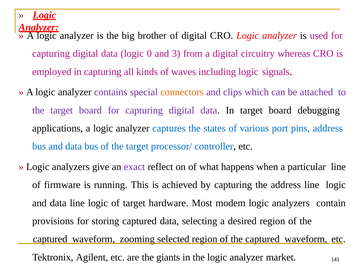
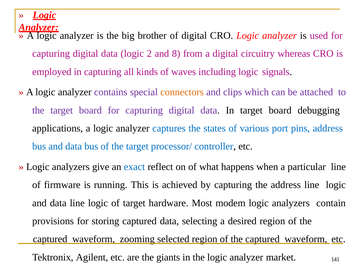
0: 0 -> 2
3: 3 -> 8
exact colour: purple -> blue
